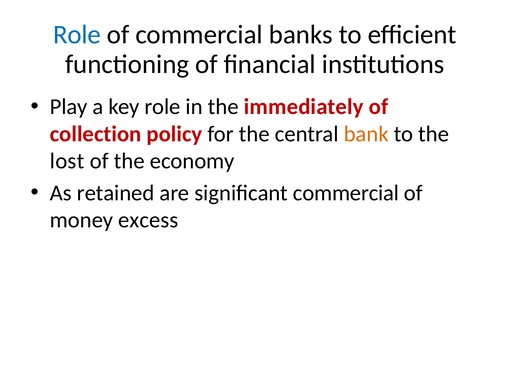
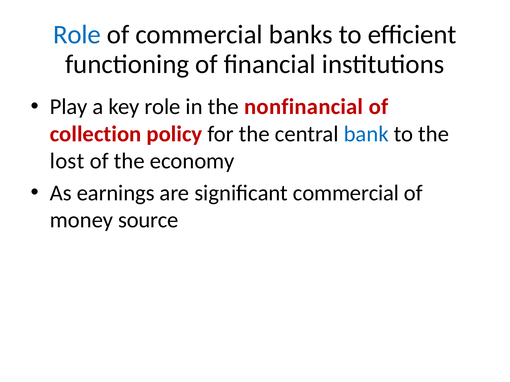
immediately: immediately -> nonfinancial
bank colour: orange -> blue
retained: retained -> earnings
excess: excess -> source
